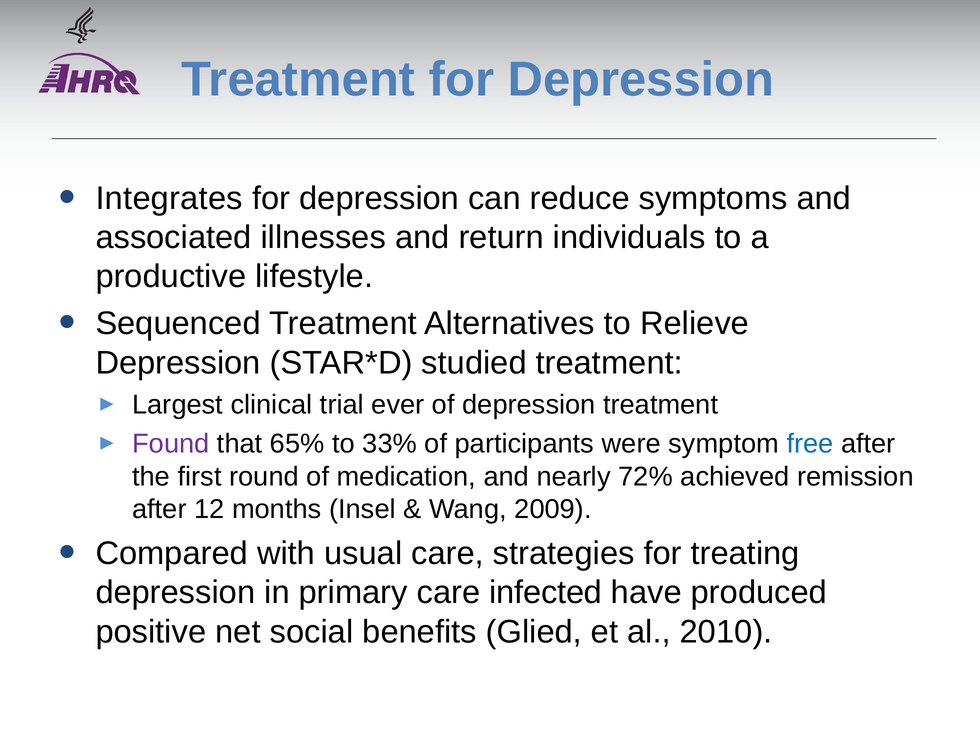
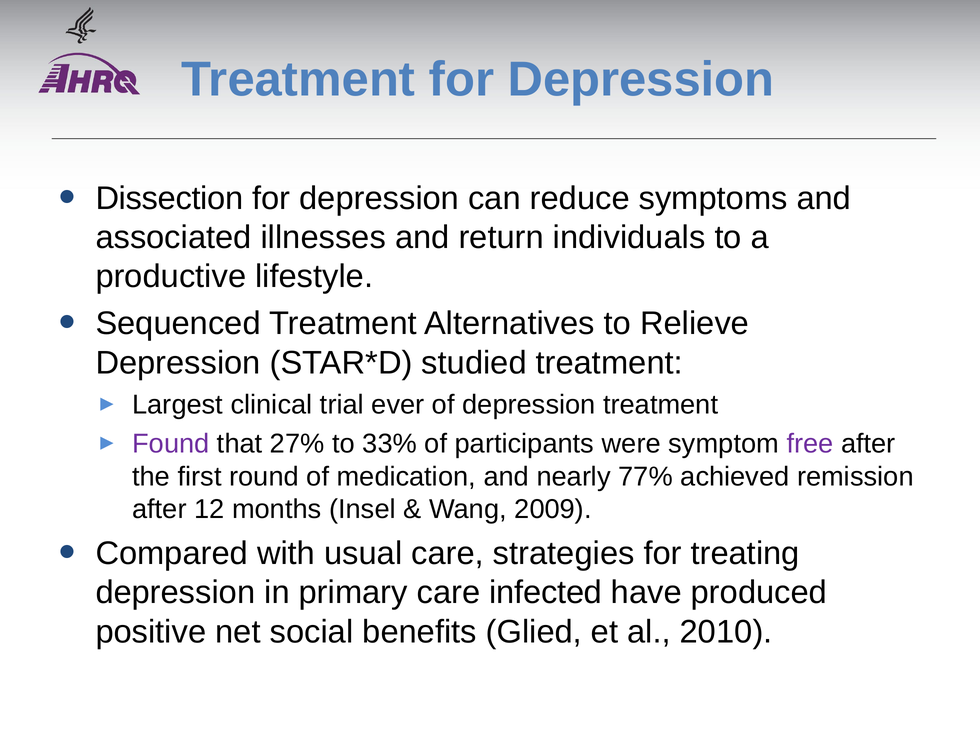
Integrates: Integrates -> Dissection
65%: 65% -> 27%
free colour: blue -> purple
72%: 72% -> 77%
